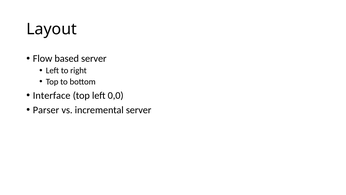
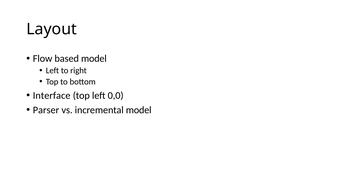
based server: server -> model
incremental server: server -> model
